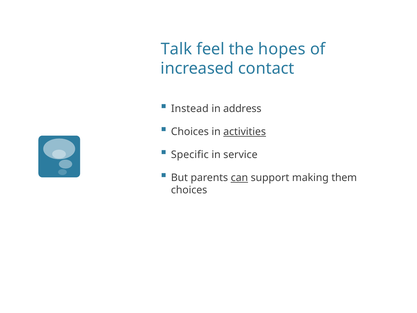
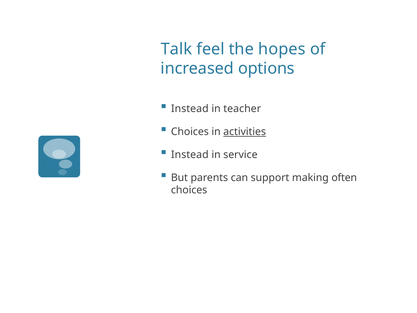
contact: contact -> options
address: address -> teacher
Specific at (190, 155): Specific -> Instead
can underline: present -> none
them: them -> often
